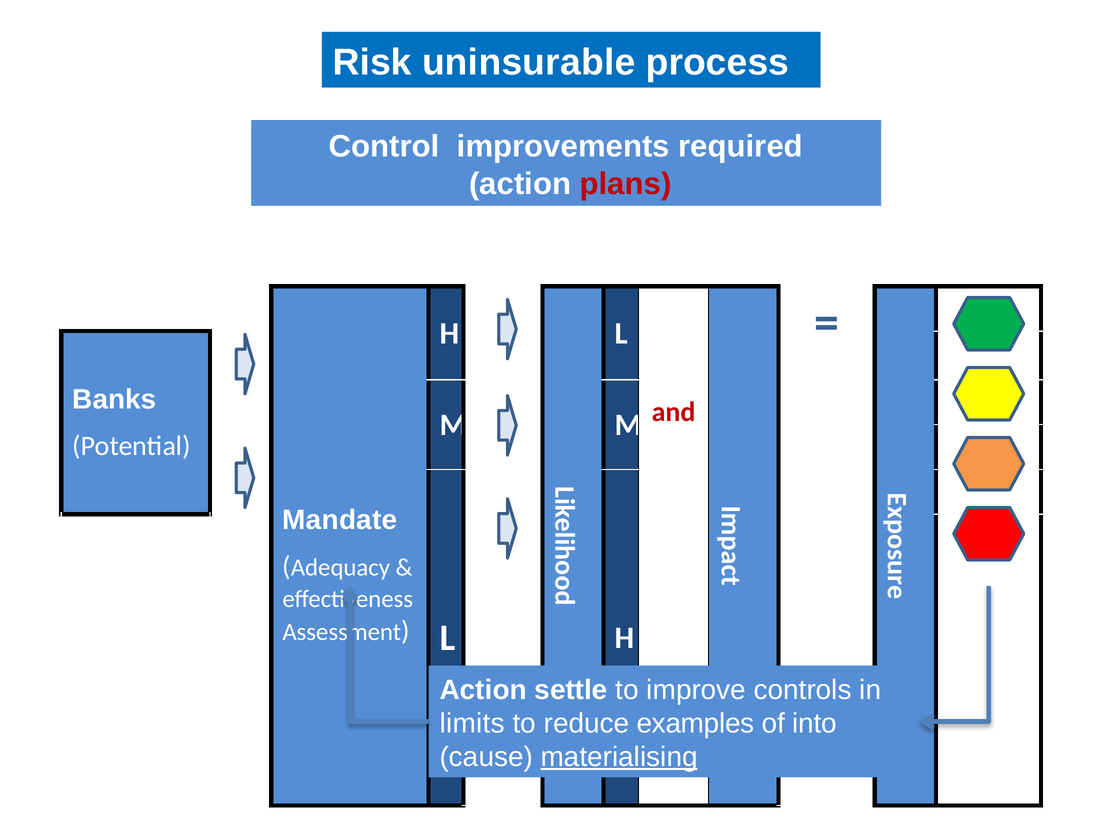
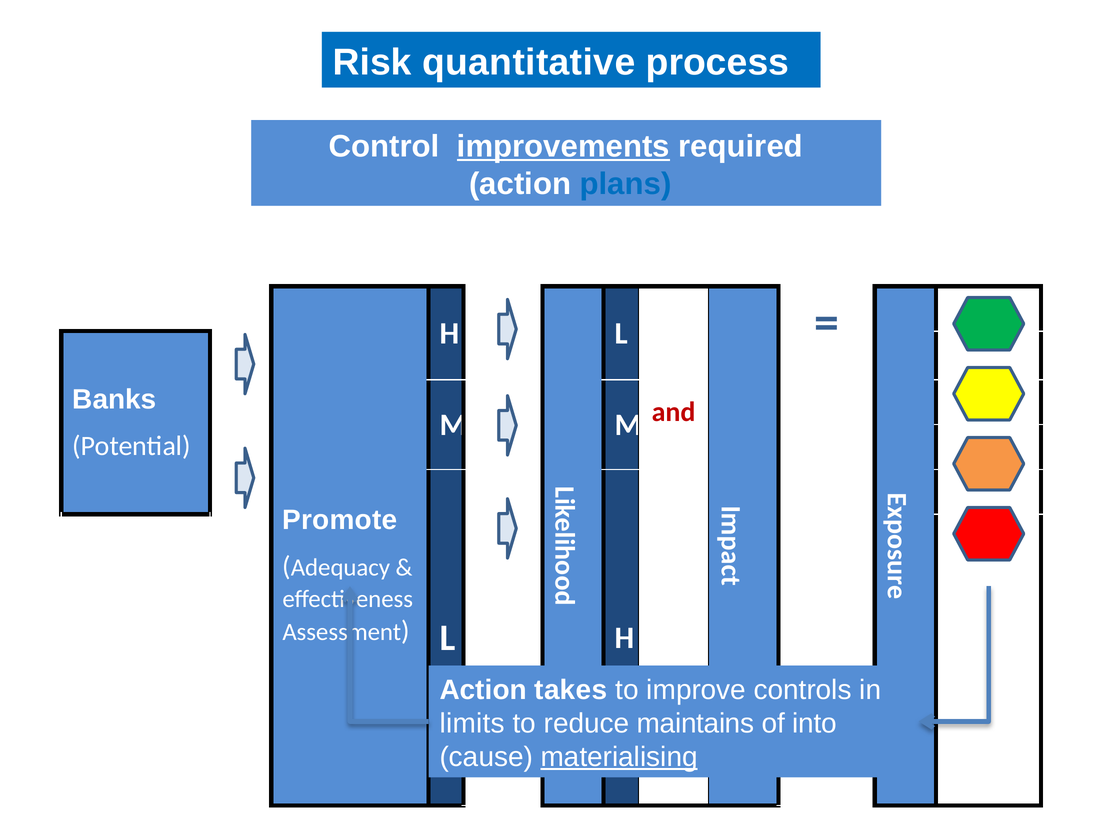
uninsurable: uninsurable -> quantitative
improvements underline: none -> present
plans colour: red -> blue
Mandate: Mandate -> Promote
settle: settle -> takes
examples: examples -> maintains
